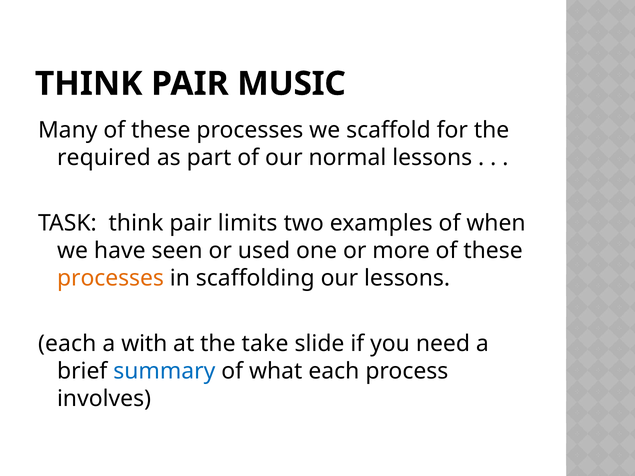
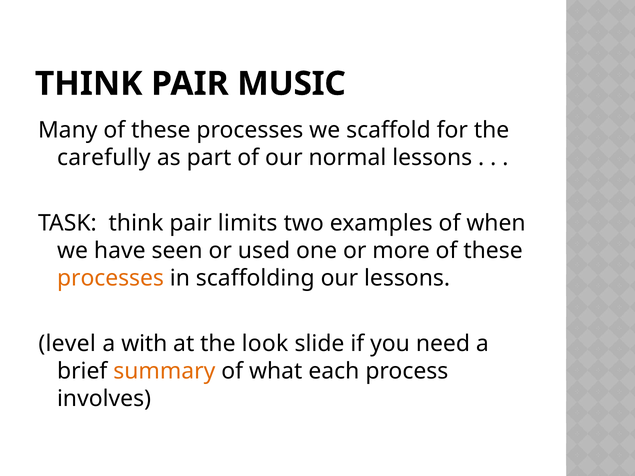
required: required -> carefully
each at (67, 344): each -> level
take: take -> look
summary colour: blue -> orange
